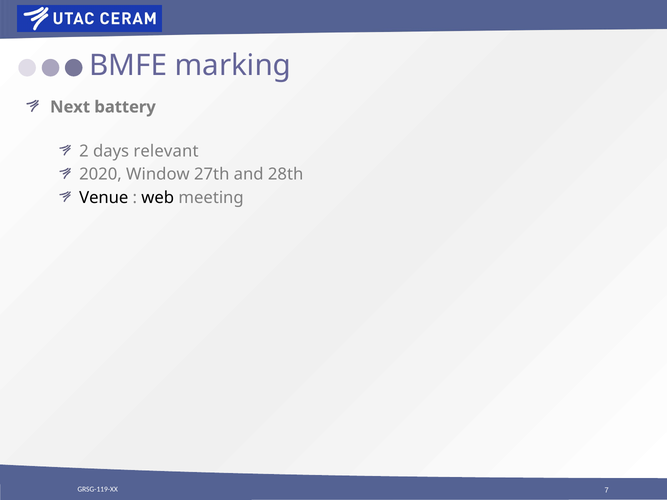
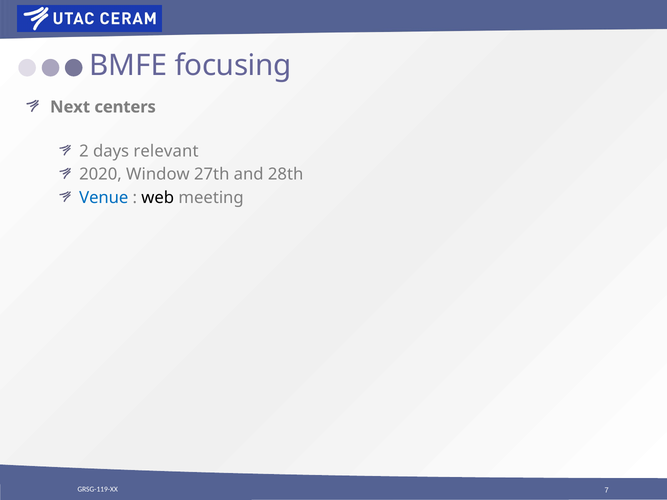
marking: marking -> focusing
battery: battery -> centers
Venue colour: black -> blue
